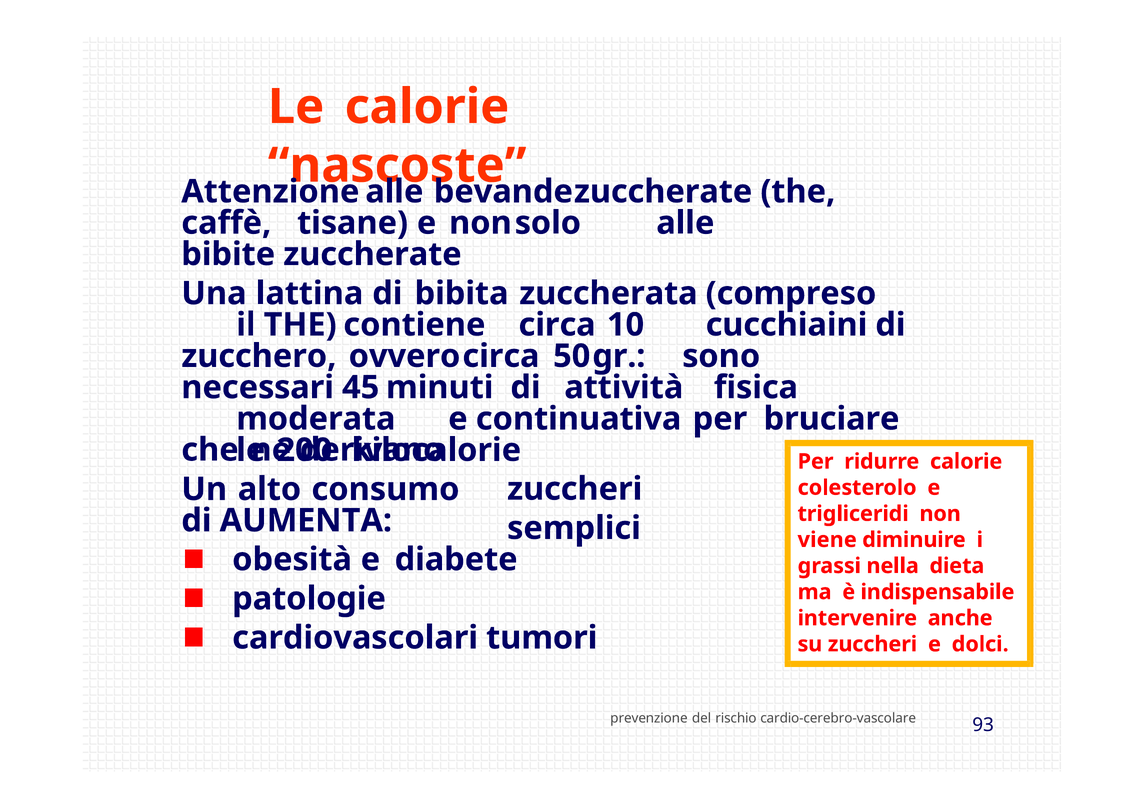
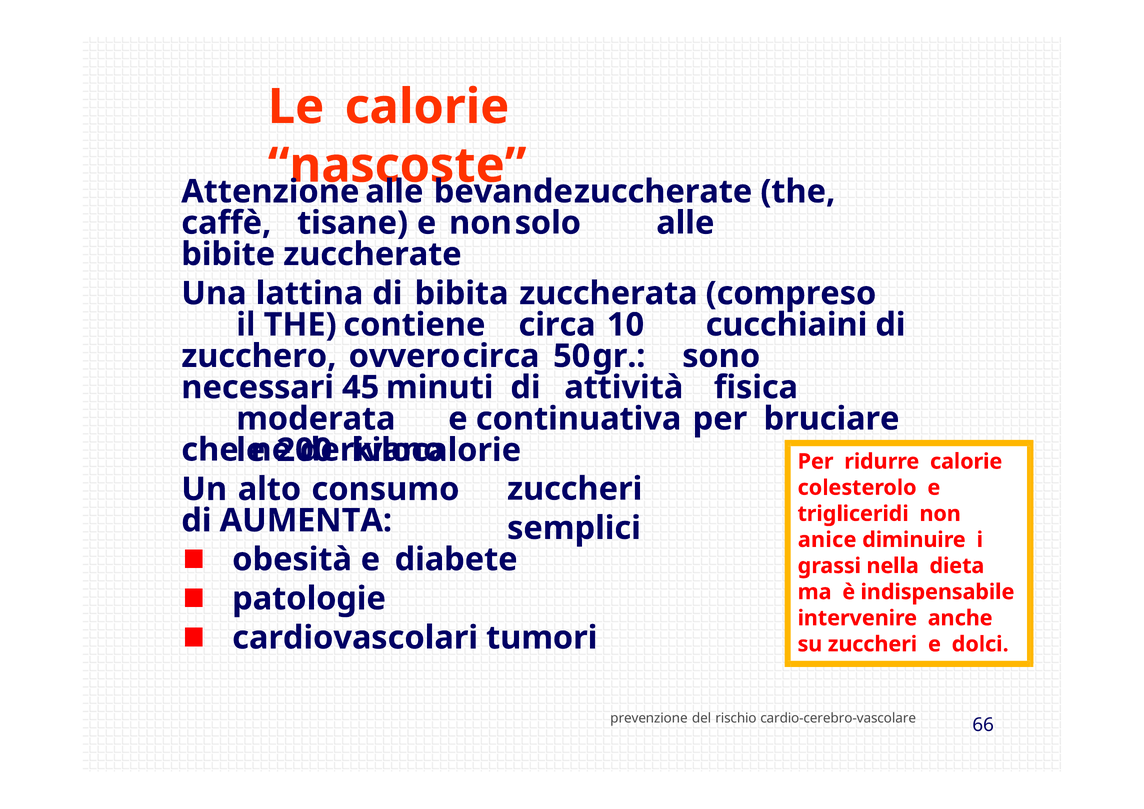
viene: viene -> anice
93: 93 -> 66
